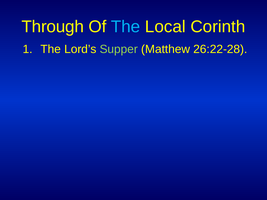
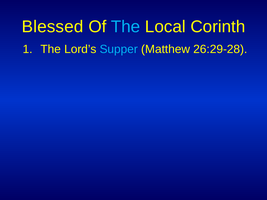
Through: Through -> Blessed
Supper colour: light green -> light blue
26:22-28: 26:22-28 -> 26:29-28
